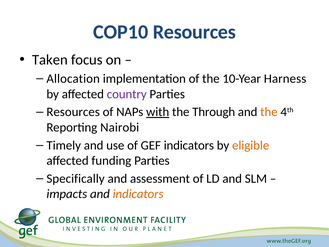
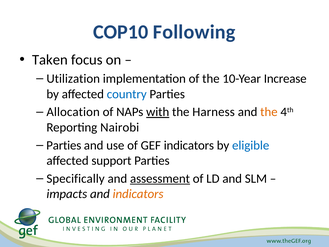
COP10 Resources: Resources -> Following
Allocation: Allocation -> Utilization
Harness: Harness -> Increase
country colour: purple -> blue
Resources at (73, 112): Resources -> Allocation
Through: Through -> Harness
Timely at (64, 145): Timely -> Parties
eligible colour: orange -> blue
funding: funding -> support
assessment underline: none -> present
